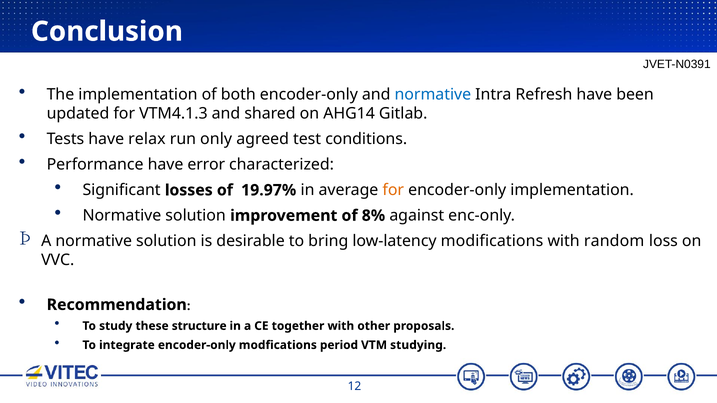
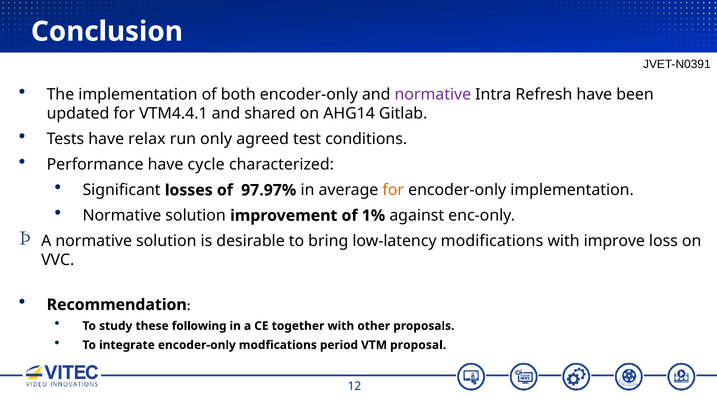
normative at (433, 95) colour: blue -> purple
VTM4.1.3: VTM4.1.3 -> VTM4.4.1
error: error -> cycle
19.97%: 19.97% -> 97.97%
8%: 8% -> 1%
random: random -> improve
structure: structure -> following
studying: studying -> proposal
